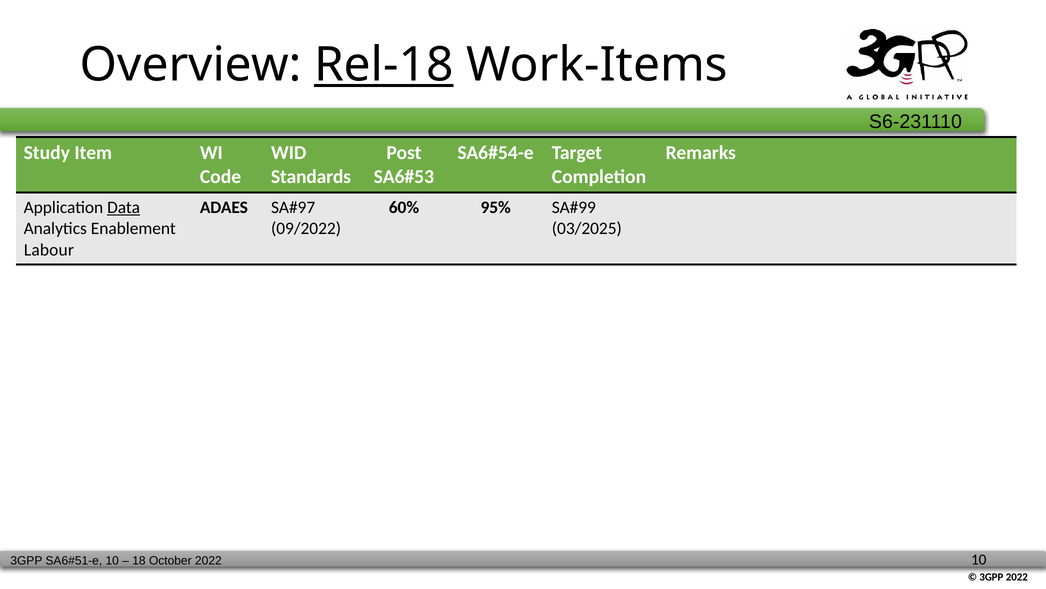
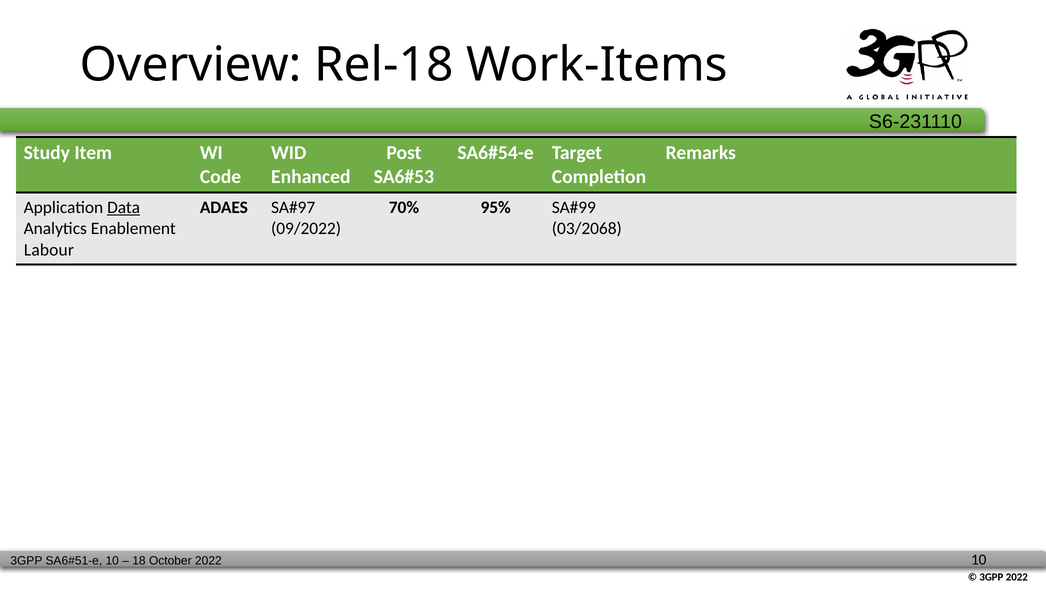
Rel-18 underline: present -> none
Standards: Standards -> Enhanced
60%: 60% -> 70%
03/2025: 03/2025 -> 03/2068
